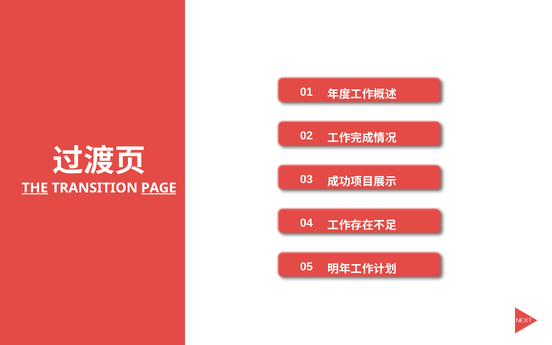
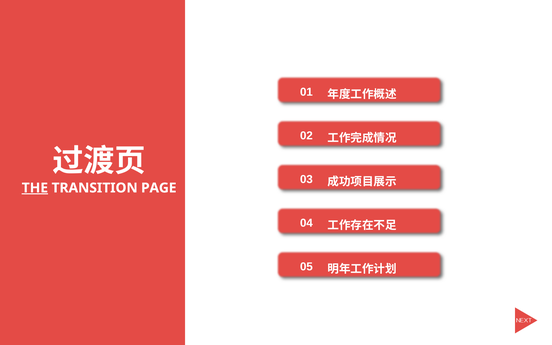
PAGE underline: present -> none
